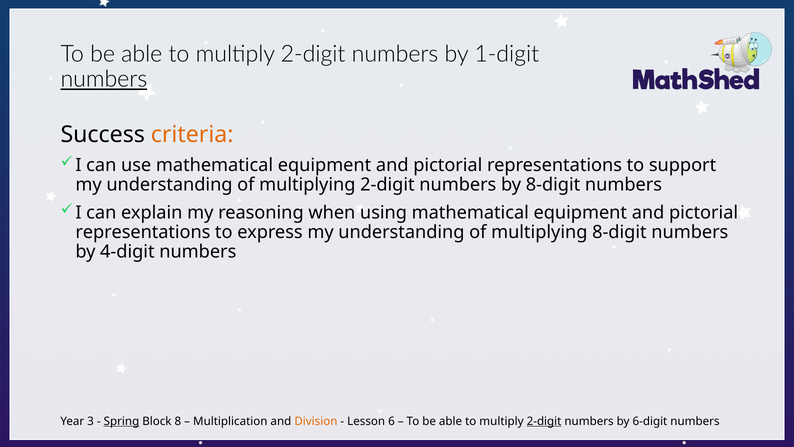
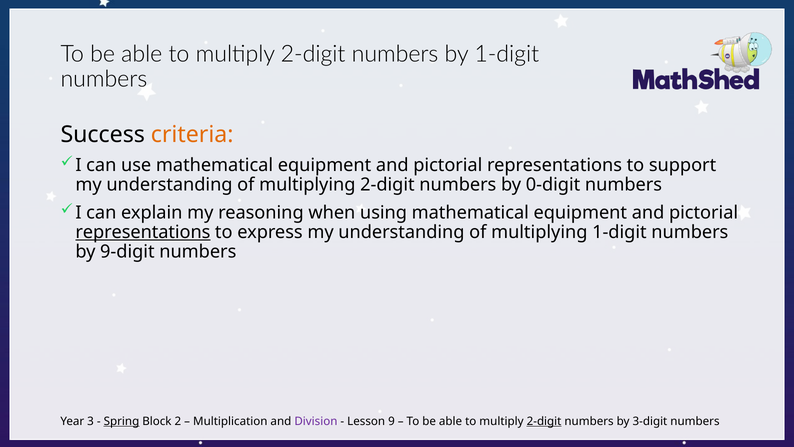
numbers at (104, 79) underline: present -> none
by 8-digit: 8-digit -> 0-digit
representations at (143, 232) underline: none -> present
multiplying 8-digit: 8-digit -> 1-digit
4-digit: 4-digit -> 9-digit
8: 8 -> 2
Division colour: orange -> purple
6: 6 -> 9
6-digit: 6-digit -> 3-digit
